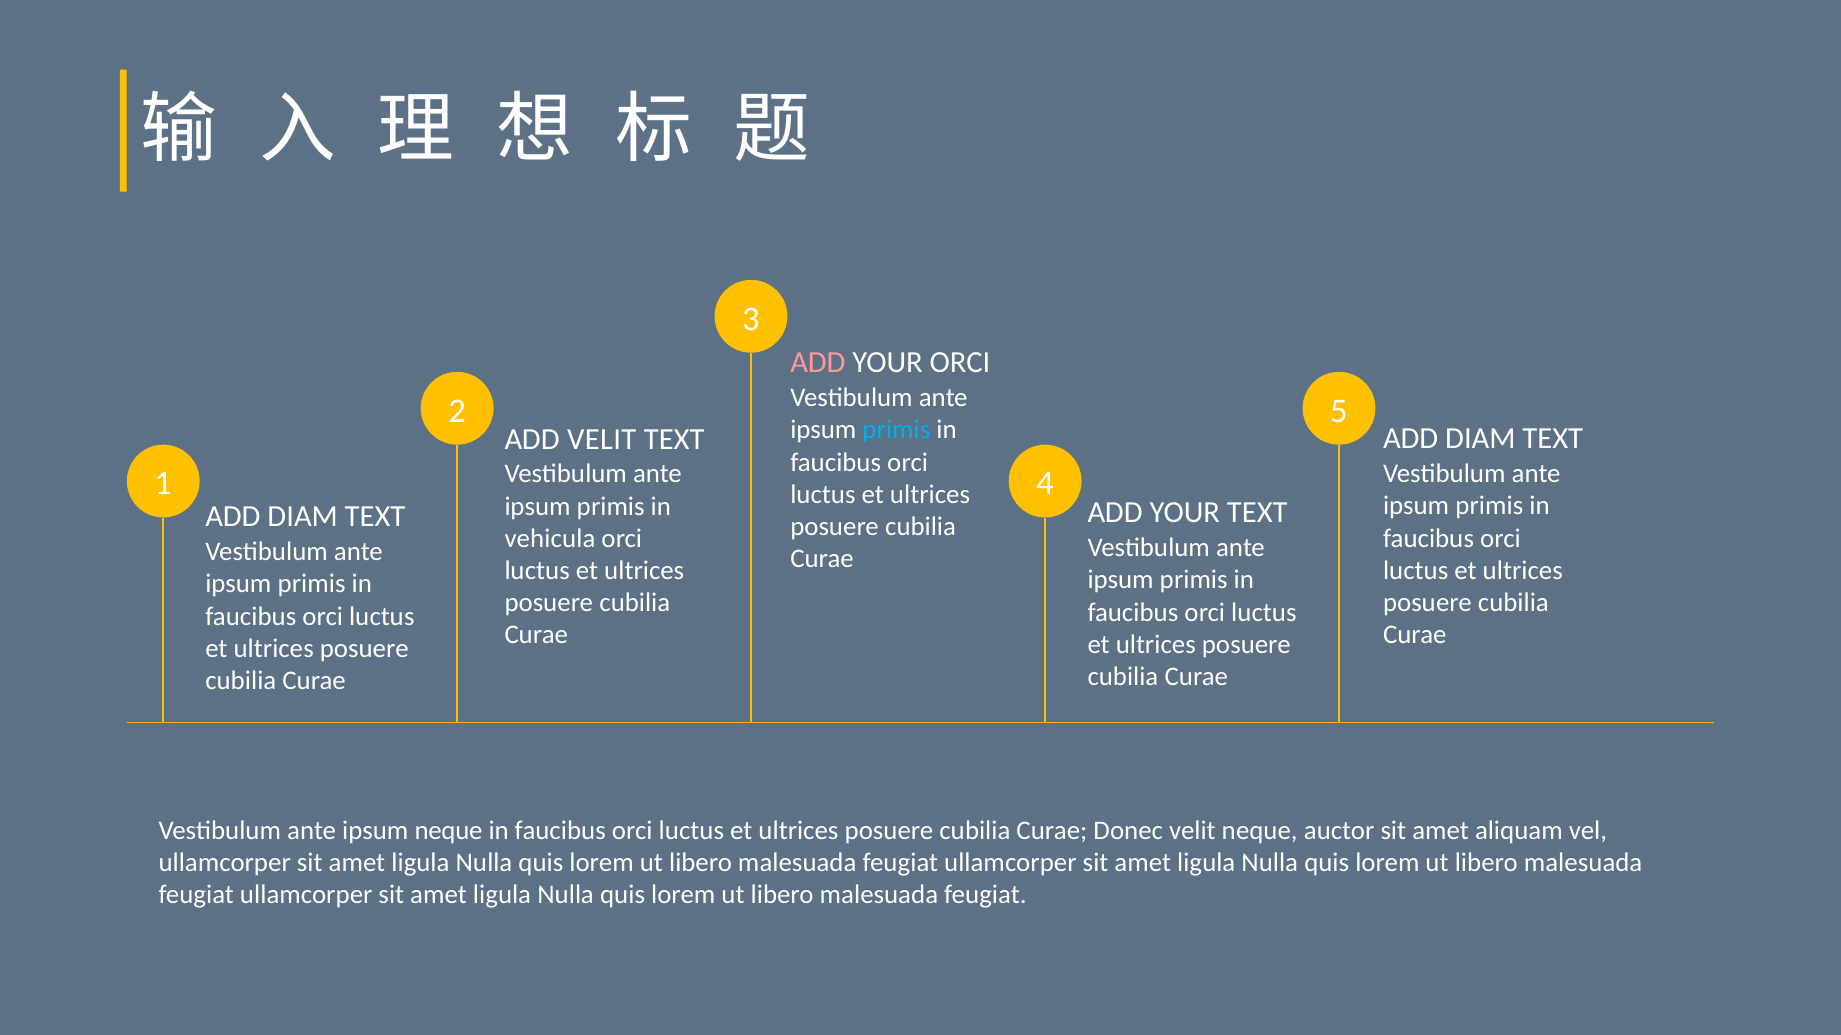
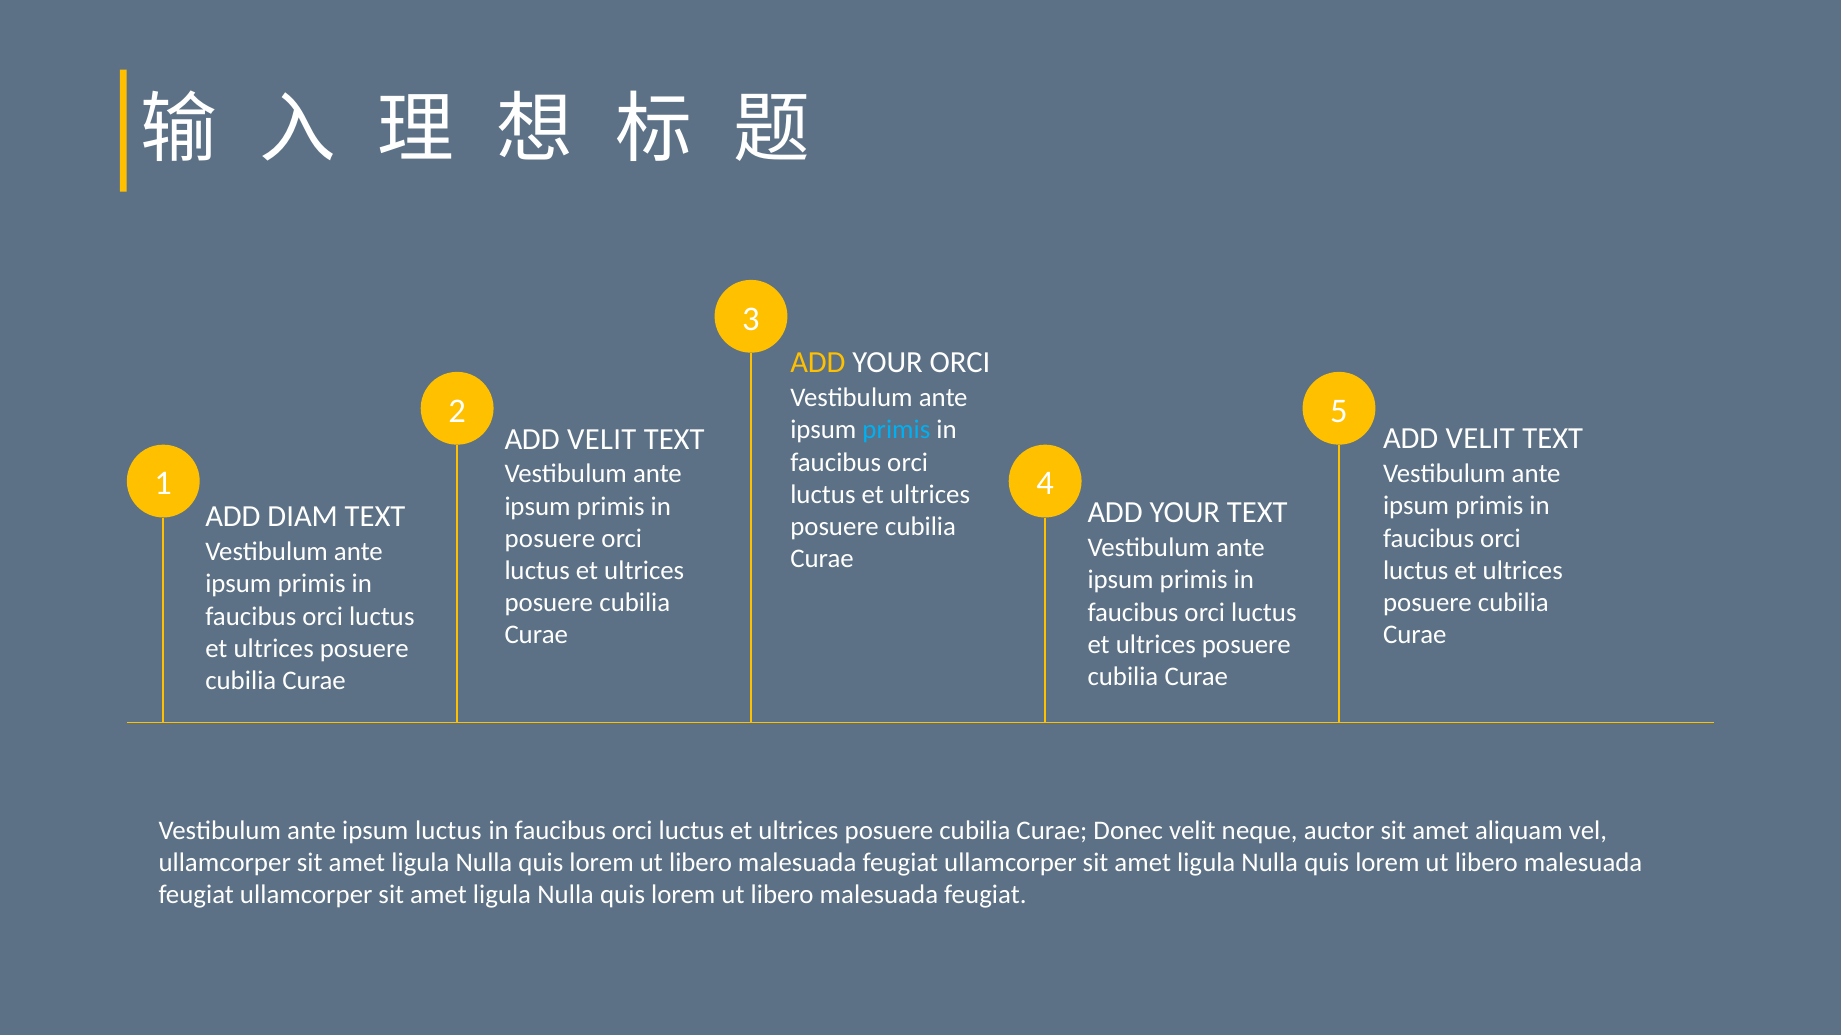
ADD at (818, 363) colour: pink -> yellow
DIAM at (1480, 439): DIAM -> VELIT
vehicula at (550, 539): vehicula -> posuere
ipsum neque: neque -> luctus
